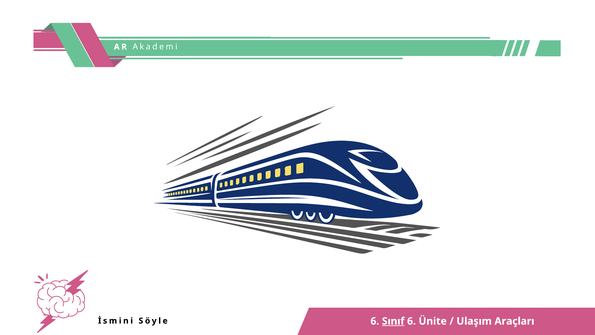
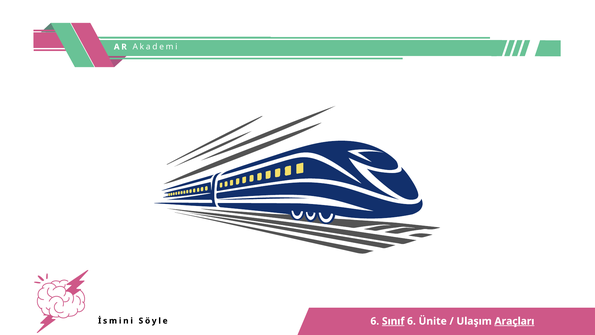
Araçları underline: none -> present
